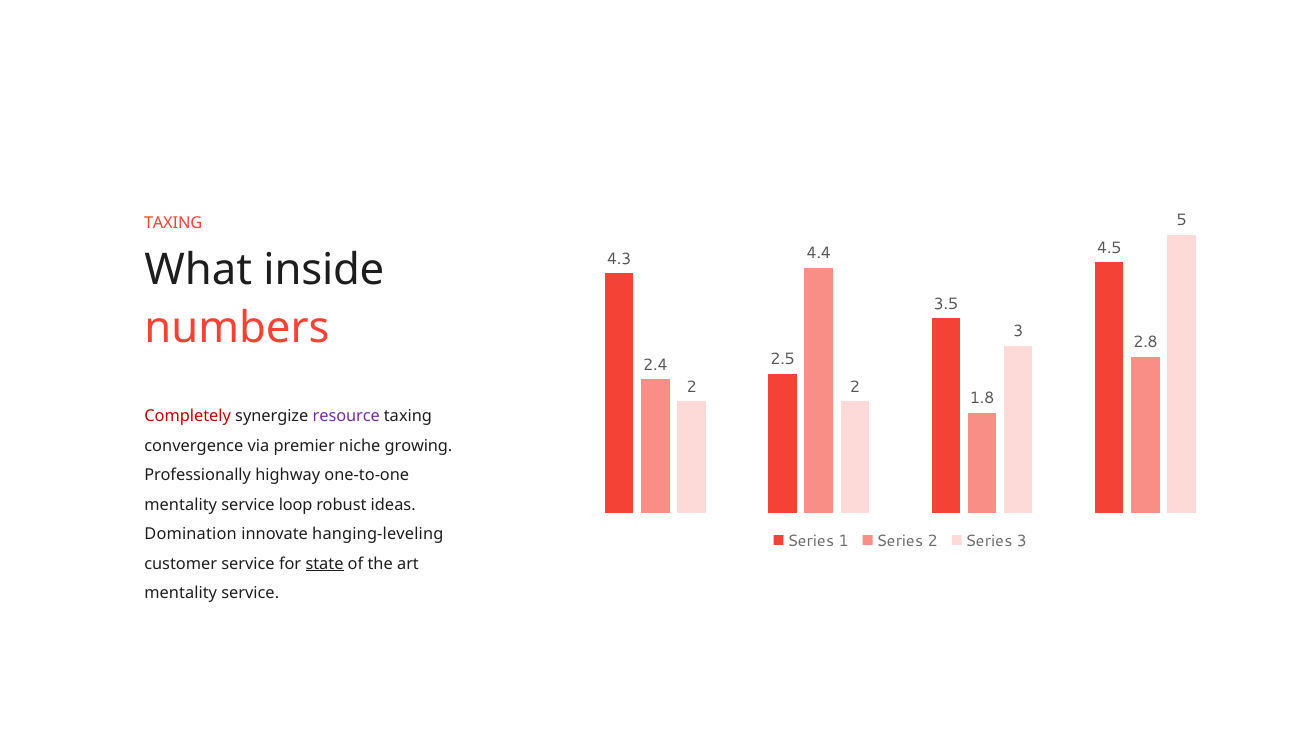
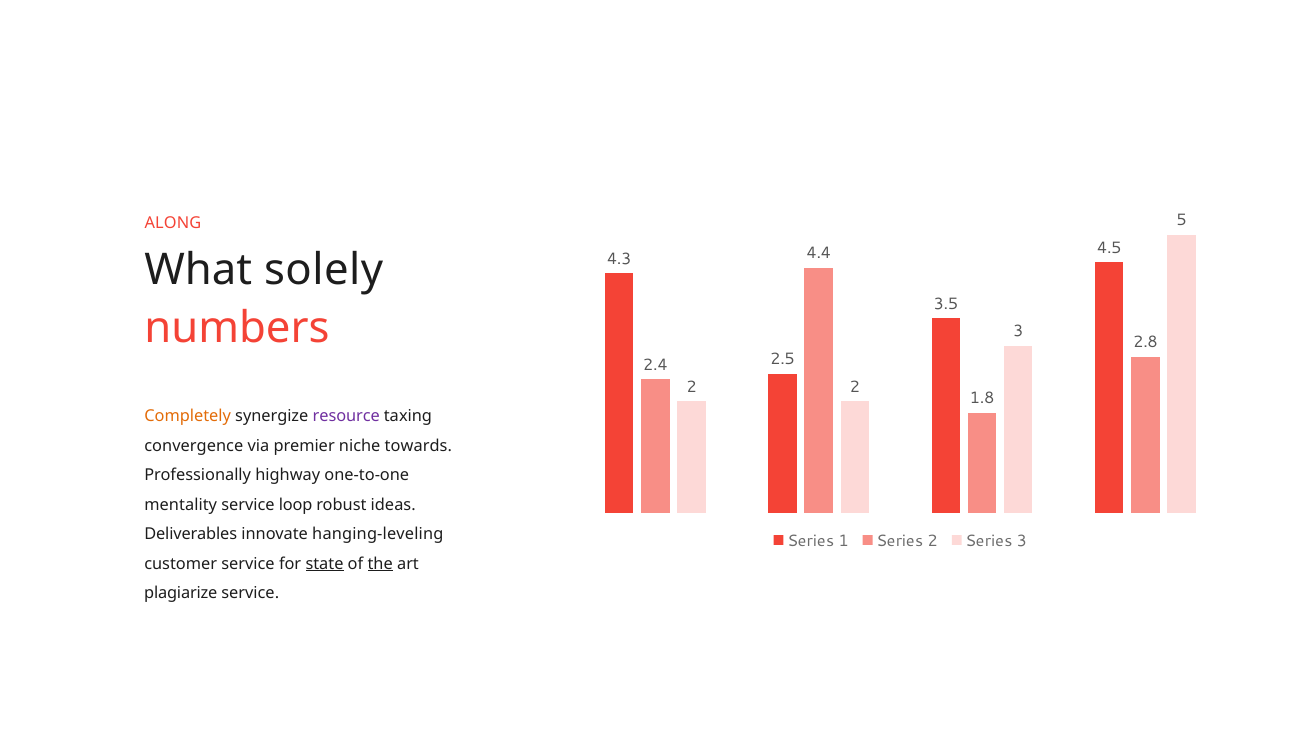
TAXING at (173, 223): TAXING -> ALONG
inside: inside -> solely
Completely colour: red -> orange
growing: growing -> towards
Domination: Domination -> Deliverables
the underline: none -> present
mentality at (181, 593): mentality -> plagiarize
